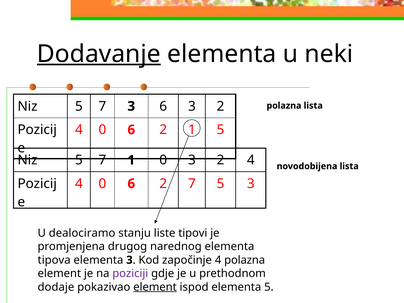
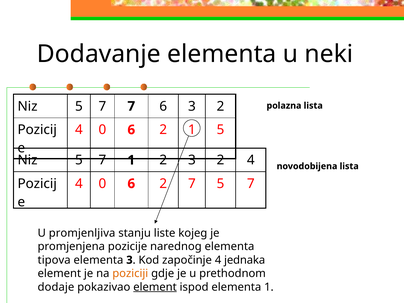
Dodavanje underline: present -> none
7 3: 3 -> 7
1 0: 0 -> 2
7 5 3: 3 -> 7
dealociramo: dealociramo -> promjenljiva
tipovi: tipovi -> kojeg
drugog: drugog -> pozicije
4 polazna: polazna -> jednaka
poziciji colour: purple -> orange
elementa 5: 5 -> 1
